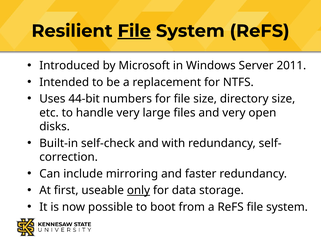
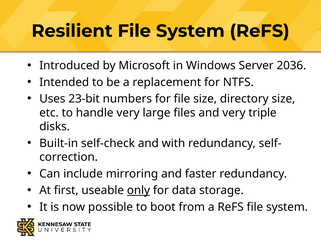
File at (134, 31) underline: present -> none
2011: 2011 -> 2036
44-bit: 44-bit -> 23-bit
open: open -> triple
